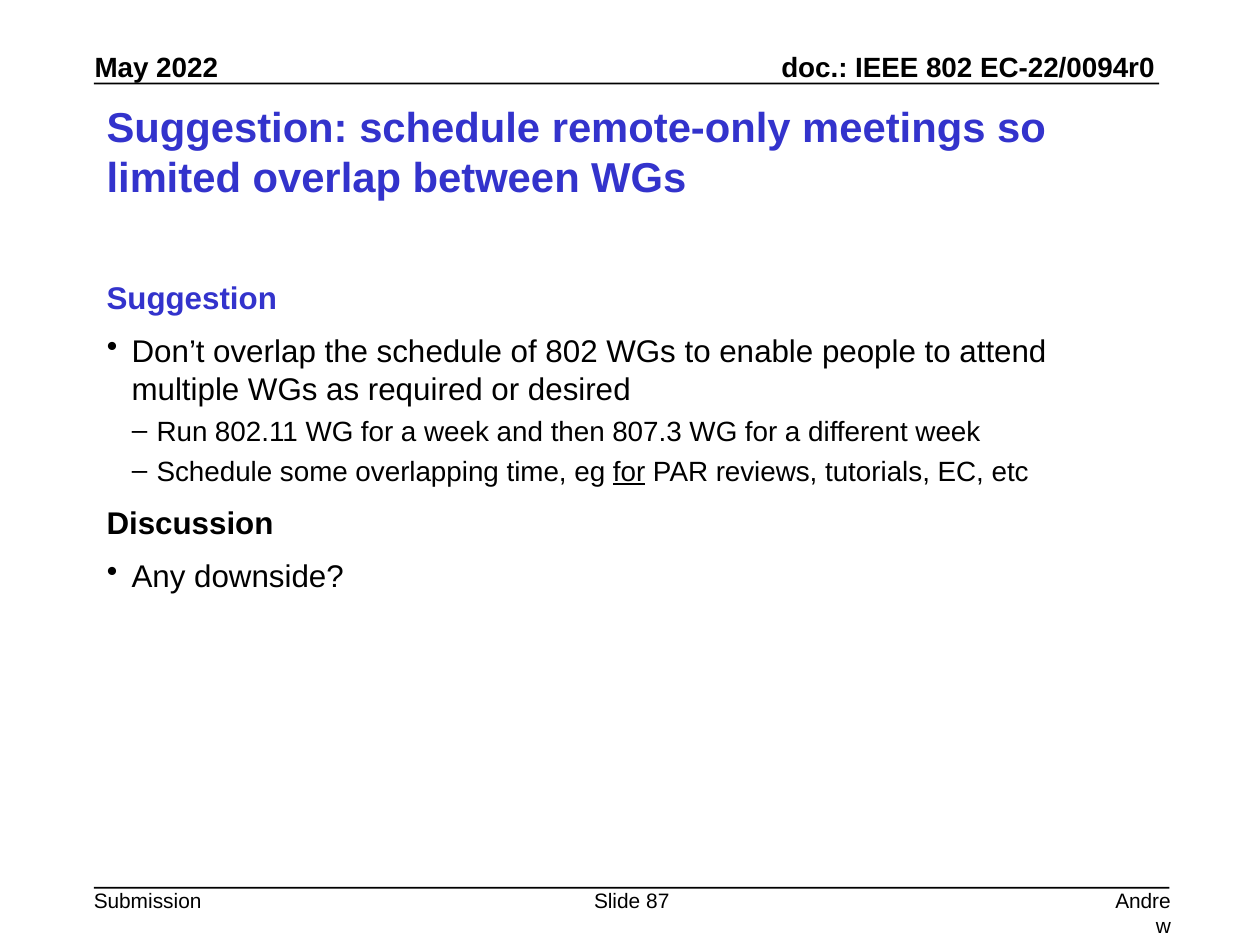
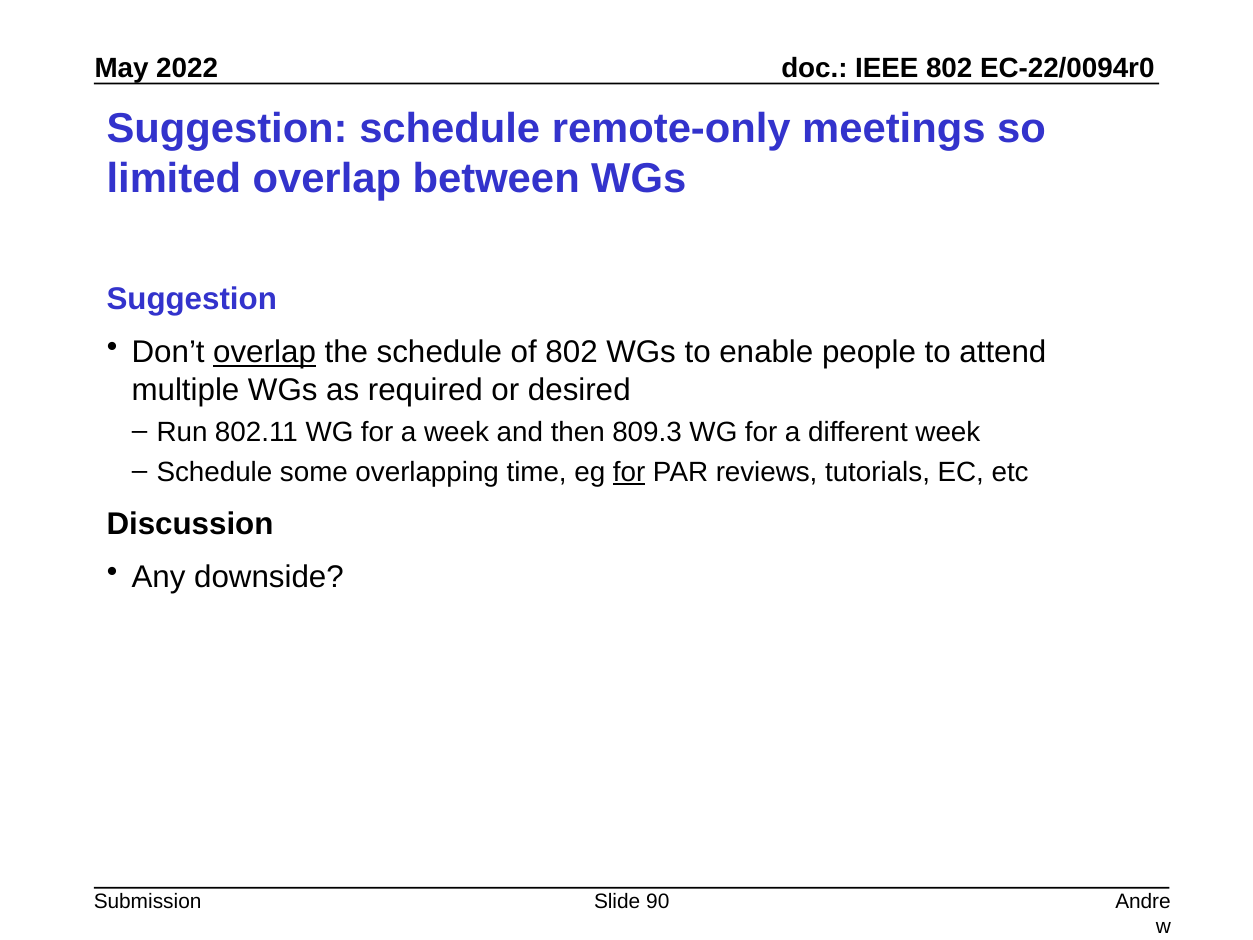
overlap at (265, 352) underline: none -> present
807.3: 807.3 -> 809.3
87: 87 -> 90
